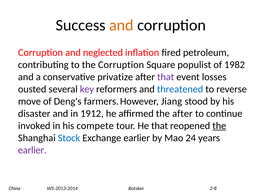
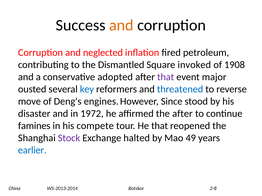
the Corruption: Corruption -> Dismantled
populist: populist -> invoked
1982: 1982 -> 1908
privatize: privatize -> adopted
losses: losses -> major
key colour: purple -> blue
farmers: farmers -> engines
Jiang: Jiang -> Since
1912: 1912 -> 1972
invoked: invoked -> famines
the at (219, 126) underline: present -> none
Stock colour: blue -> purple
Exchange earlier: earlier -> halted
24: 24 -> 49
earlier at (32, 151) colour: purple -> blue
